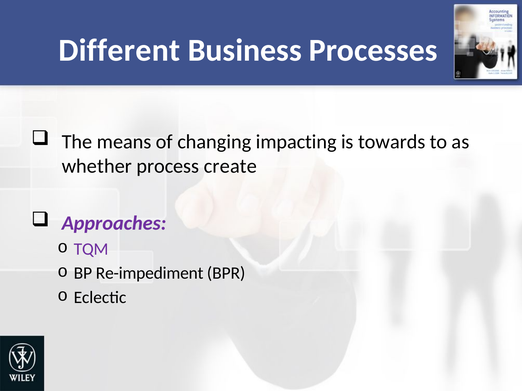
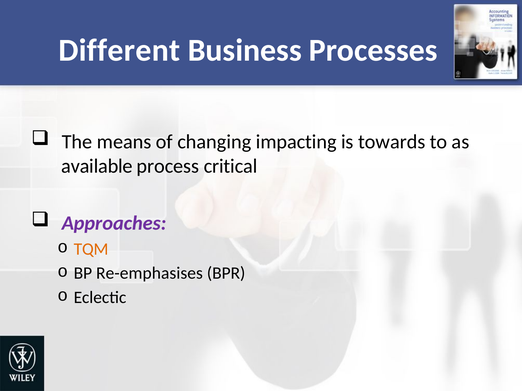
whether: whether -> available
create: create -> critical
TQM colour: purple -> orange
Re-impediment: Re-impediment -> Re-emphasises
